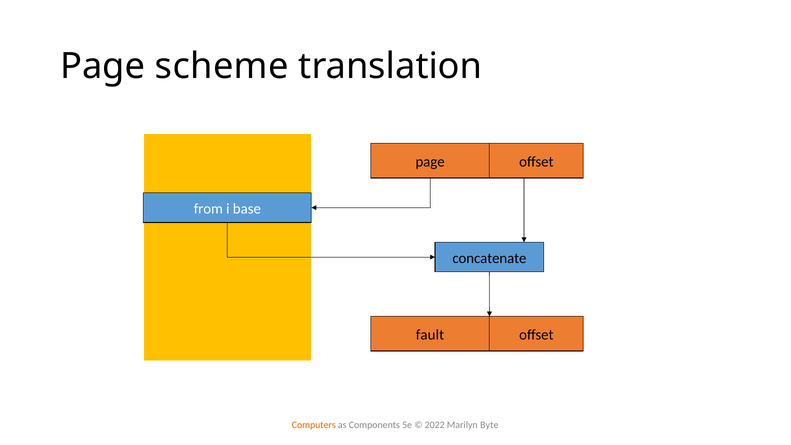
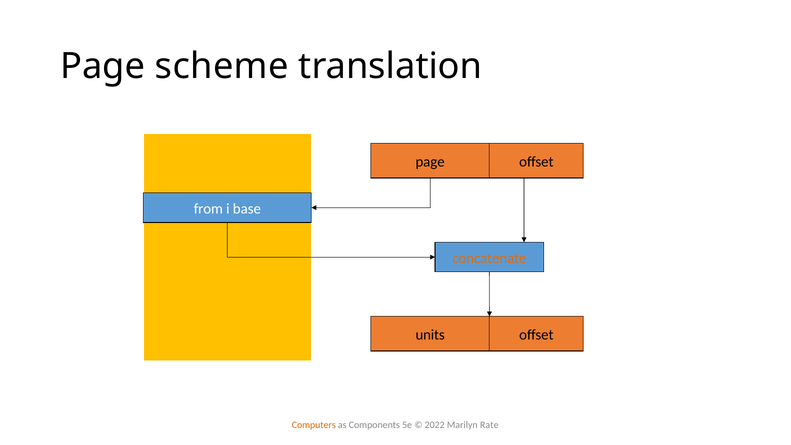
concatenate colour: black -> orange
fault: fault -> units
Byte: Byte -> Rate
